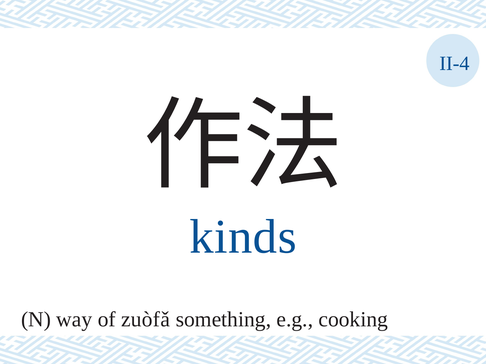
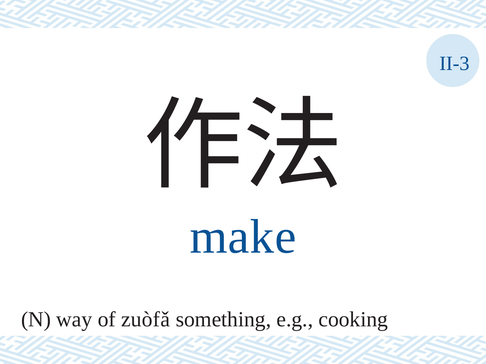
II-4: II-4 -> II-3
kinds: kinds -> make
